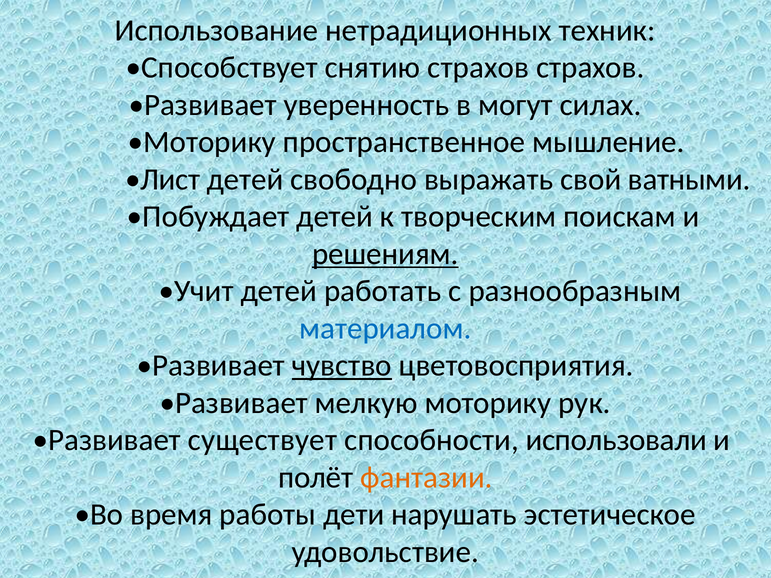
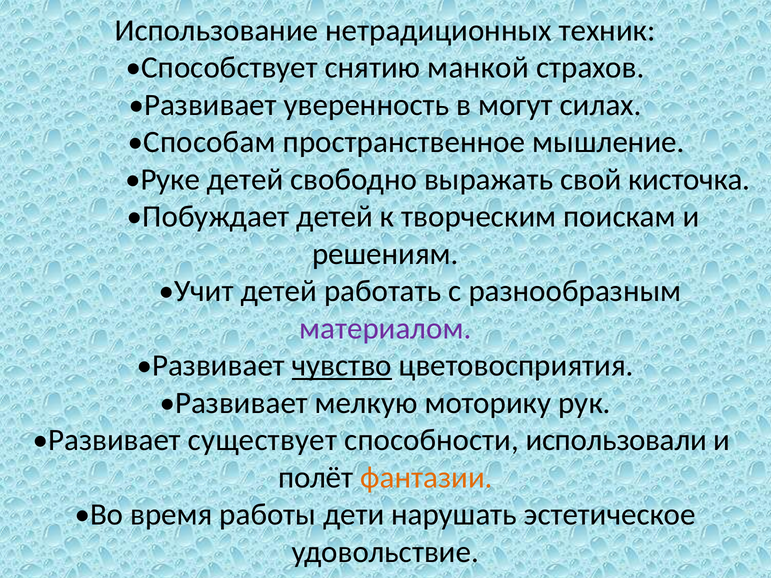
снятию страхов: страхов -> манкой
Моторику at (202, 142): Моторику -> Способам
Лист: Лист -> Руке
ватными: ватными -> кисточка
решениям underline: present -> none
материалом colour: blue -> purple
